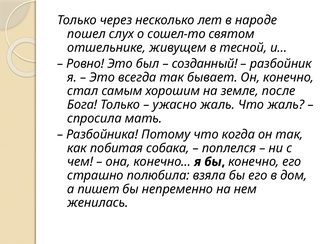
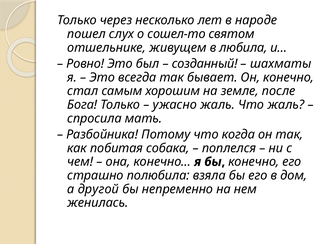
тесной: тесной -> любила
разбойник: разбойник -> шахматы
пишет: пишет -> другой
